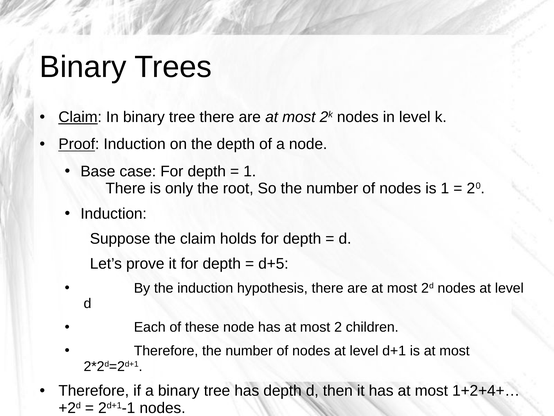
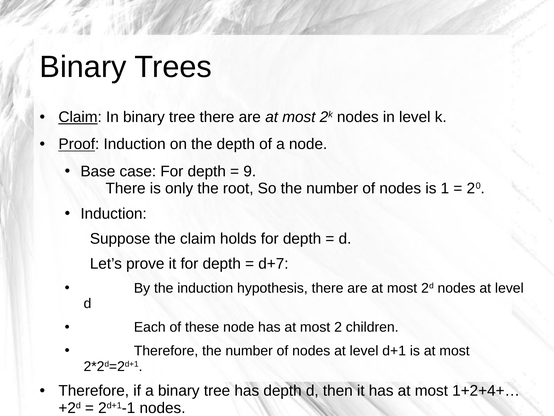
1 at (250, 171): 1 -> 9
d+5: d+5 -> d+7
